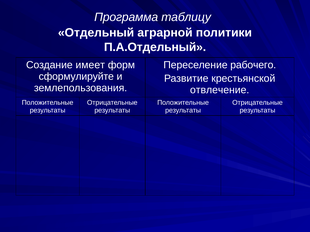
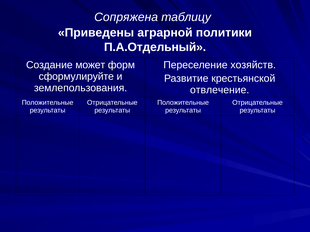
Программа: Программа -> Сопряжена
Отдельный: Отдельный -> Приведены
имеет: имеет -> может
рабочего: рабочего -> хозяйств
